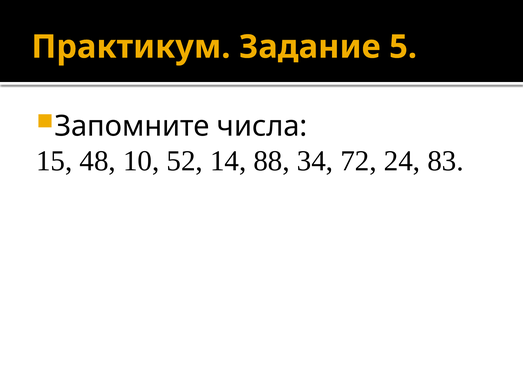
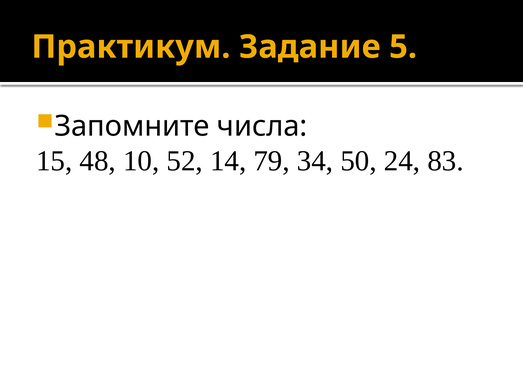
88: 88 -> 79
72: 72 -> 50
